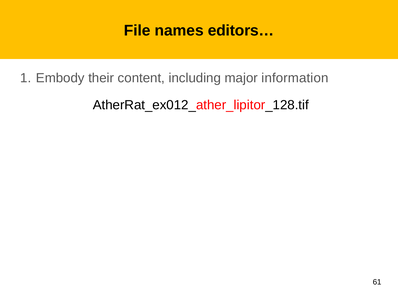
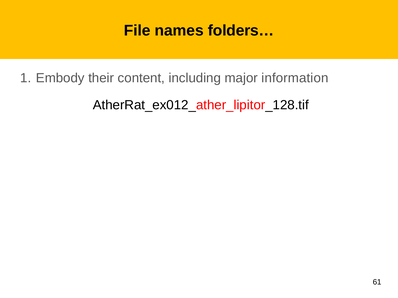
editors…: editors… -> folders…
